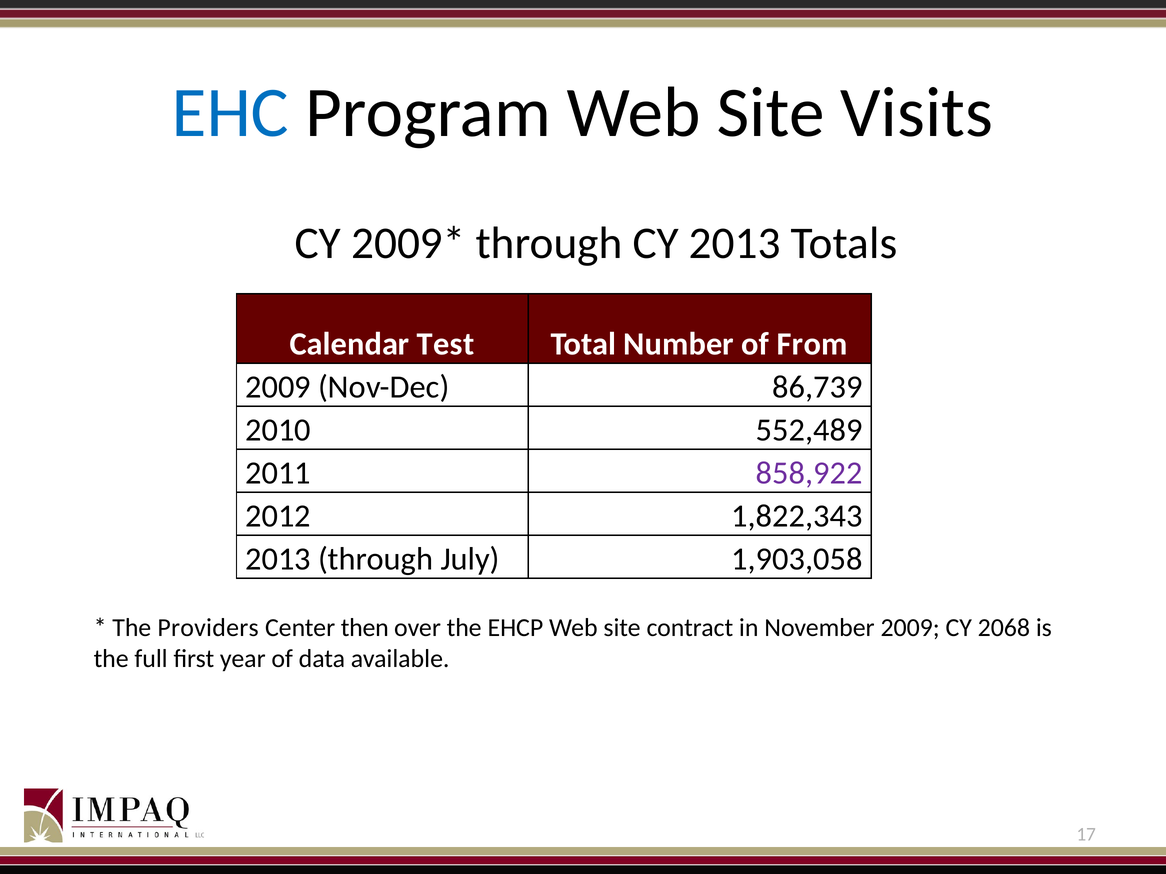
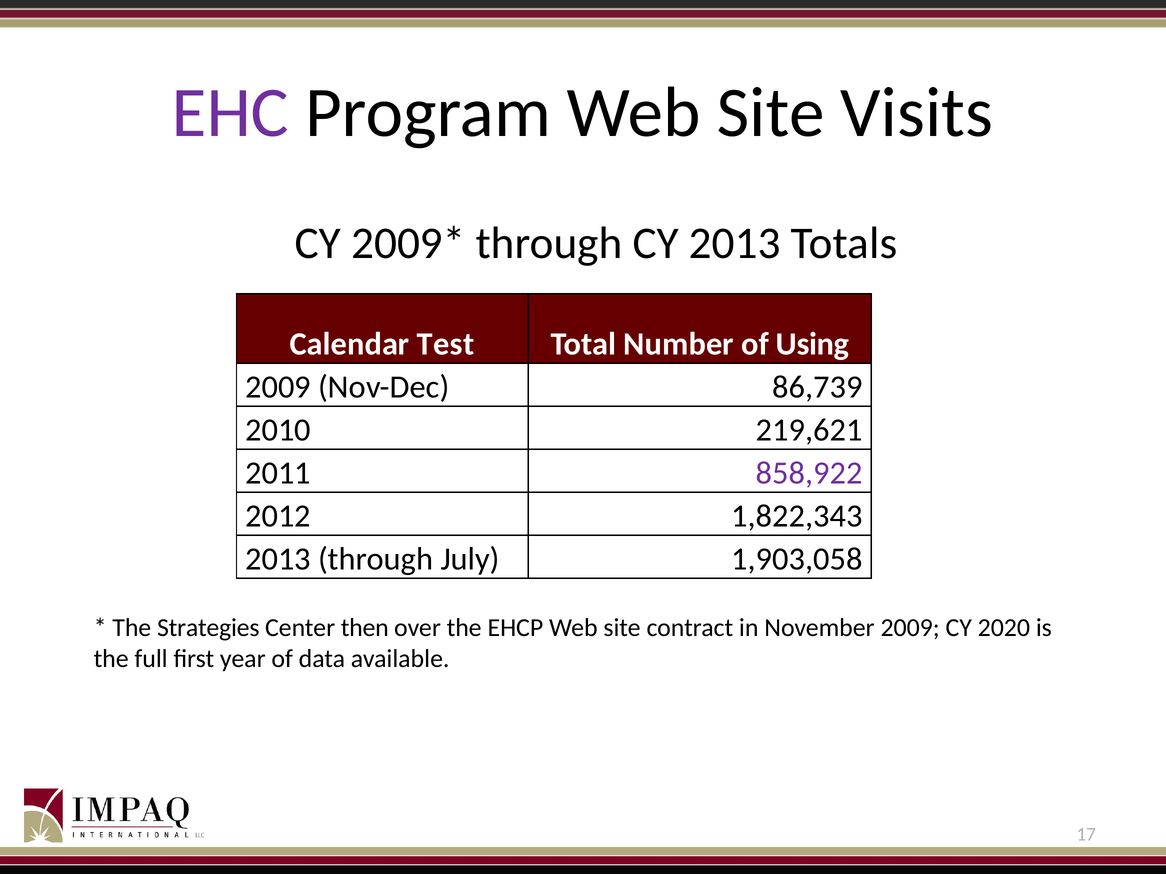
EHC colour: blue -> purple
From: From -> Using
552,489: 552,489 -> 219,621
Providers: Providers -> Strategies
2068: 2068 -> 2020
